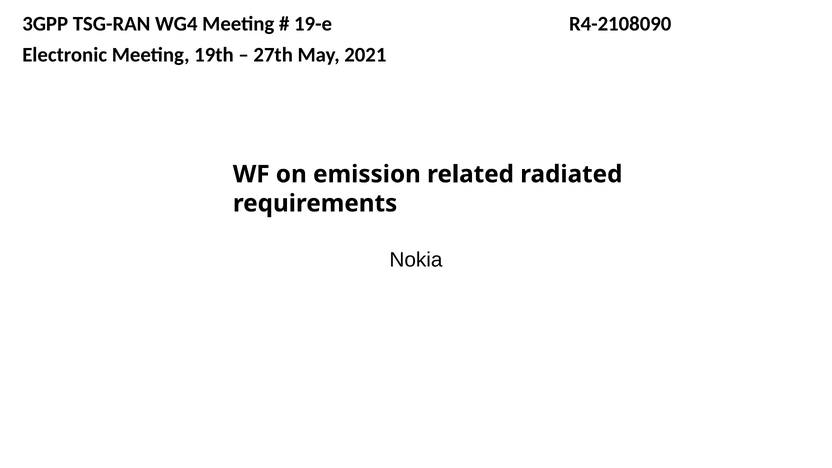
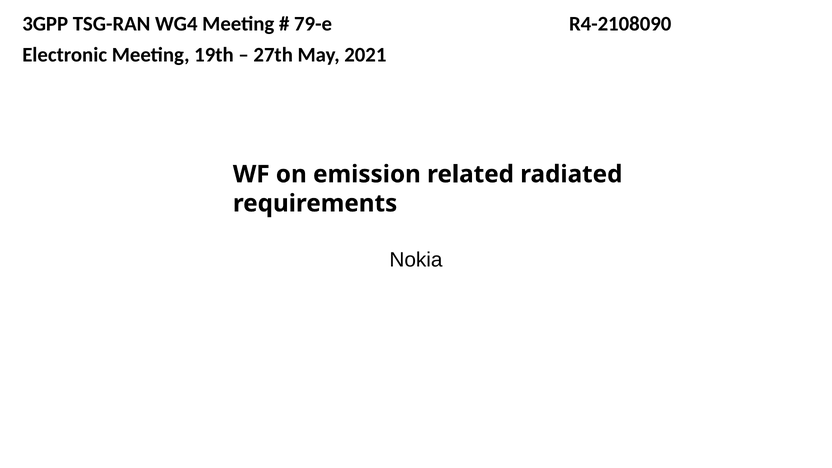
19-e: 19-e -> 79-e
